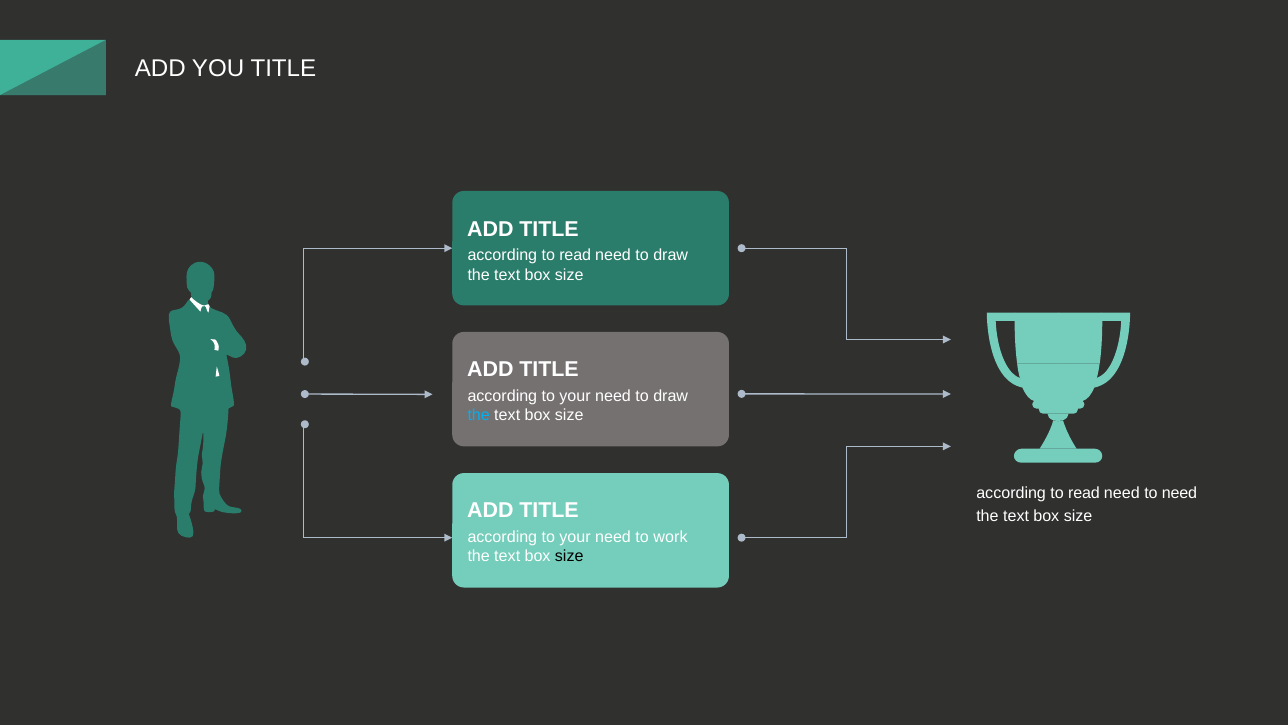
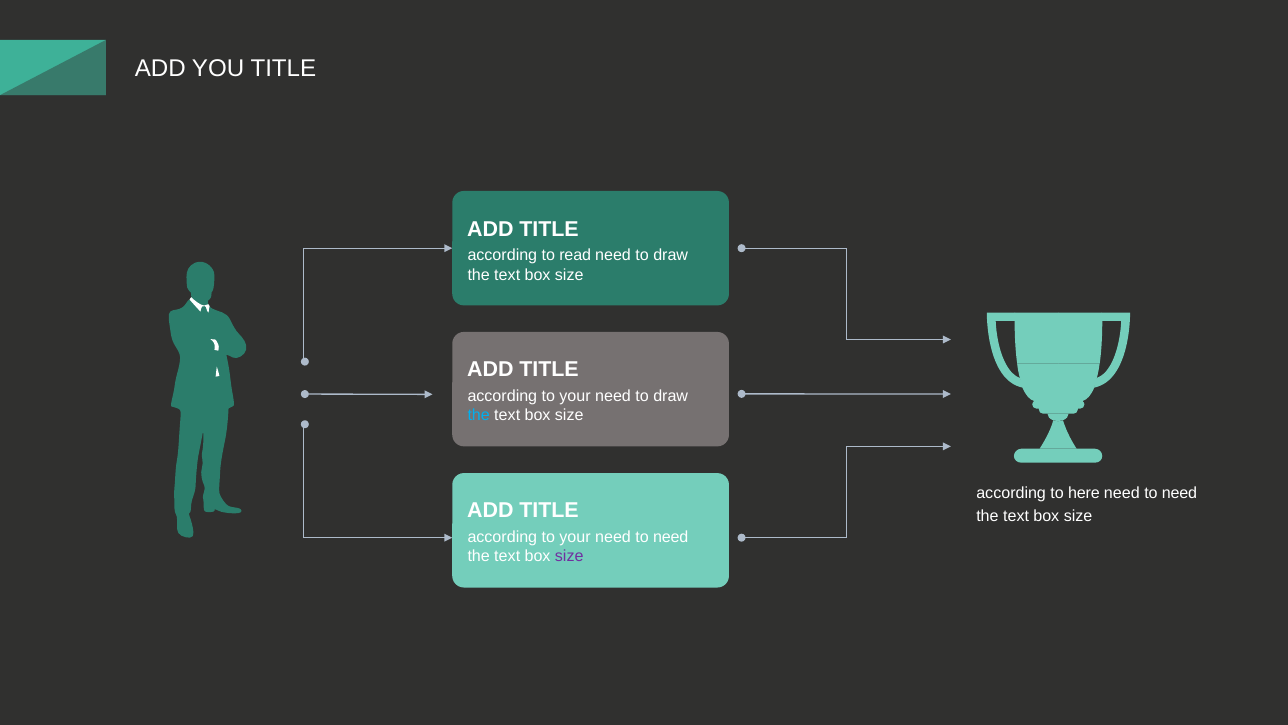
read at (1084, 493): read -> here
your need to work: work -> need
size at (569, 556) colour: black -> purple
